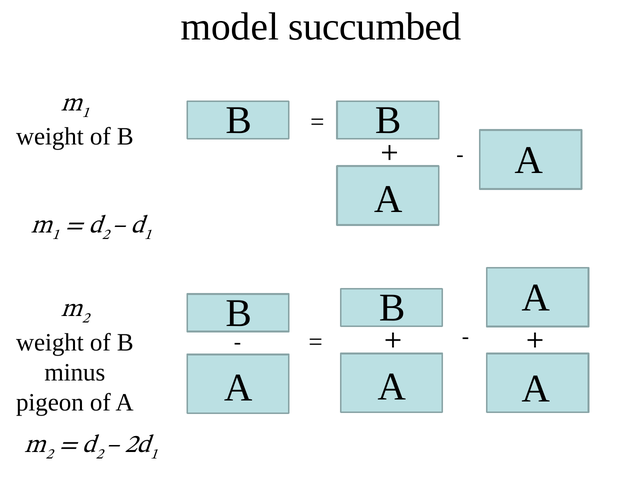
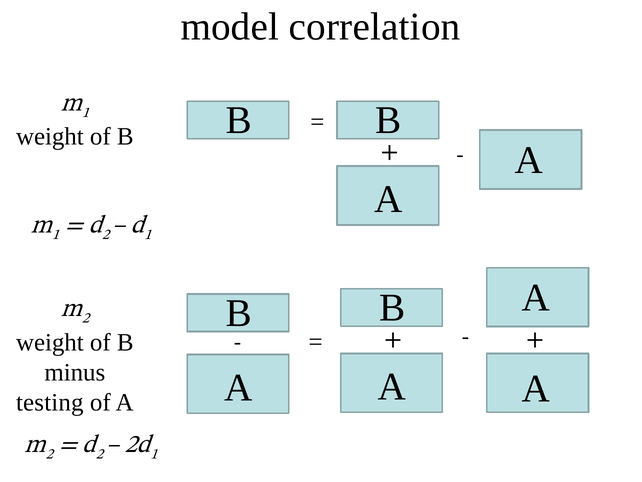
succumbed: succumbed -> correlation
pigeon: pigeon -> testing
